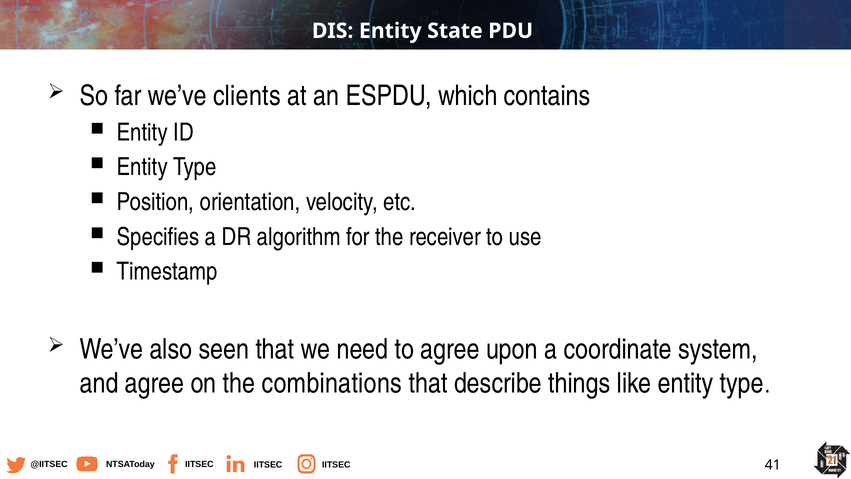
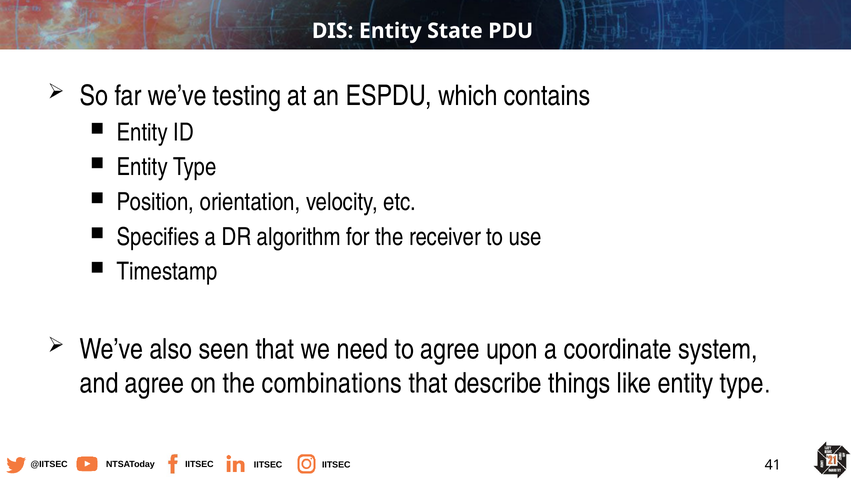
clients: clients -> testing
